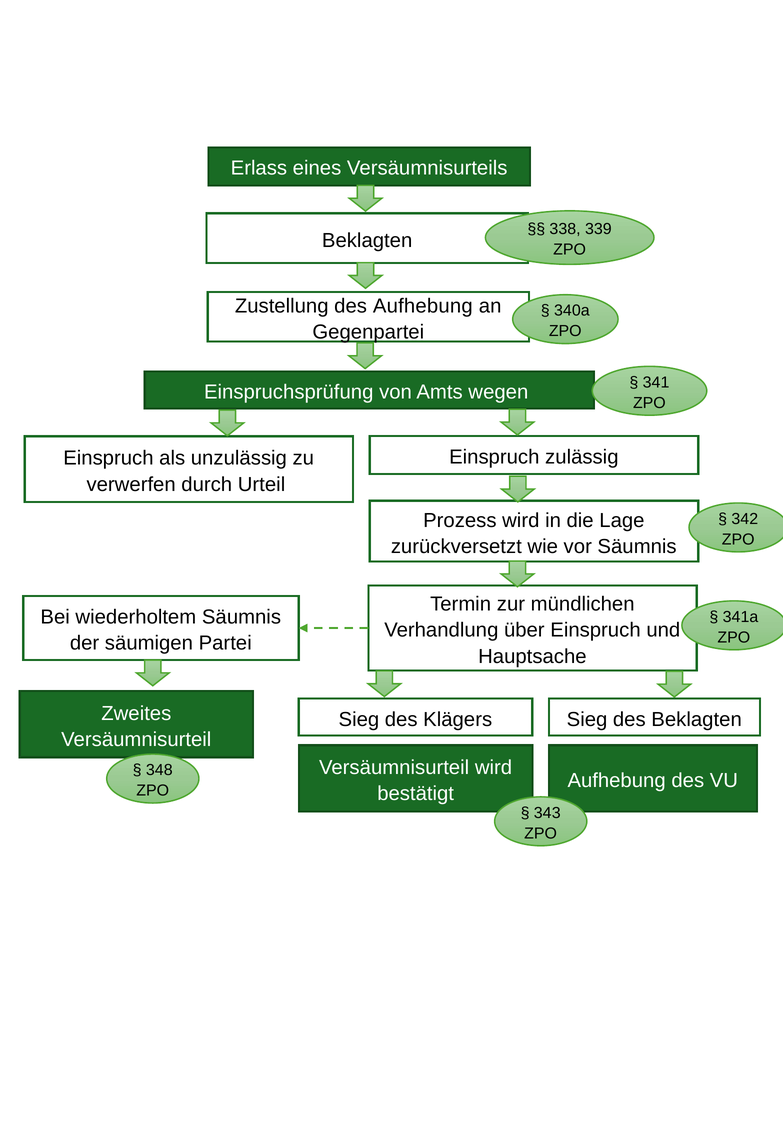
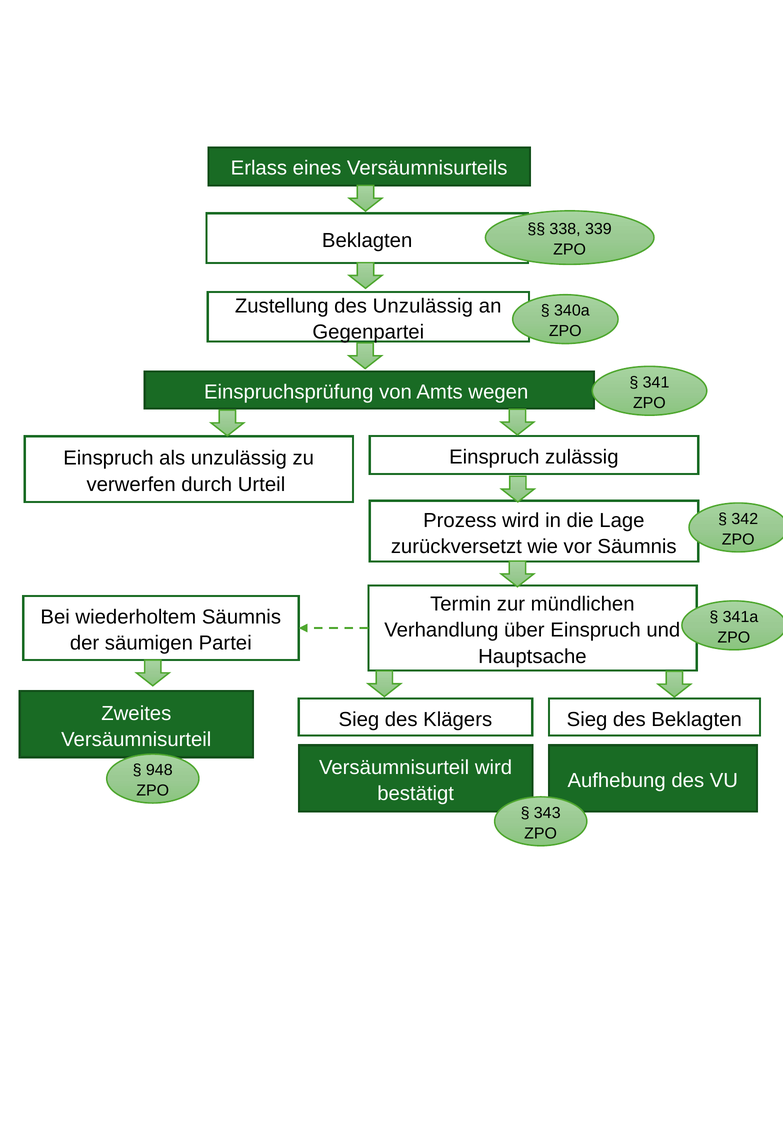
des Aufhebung: Aufhebung -> Unzulässig
348: 348 -> 948
